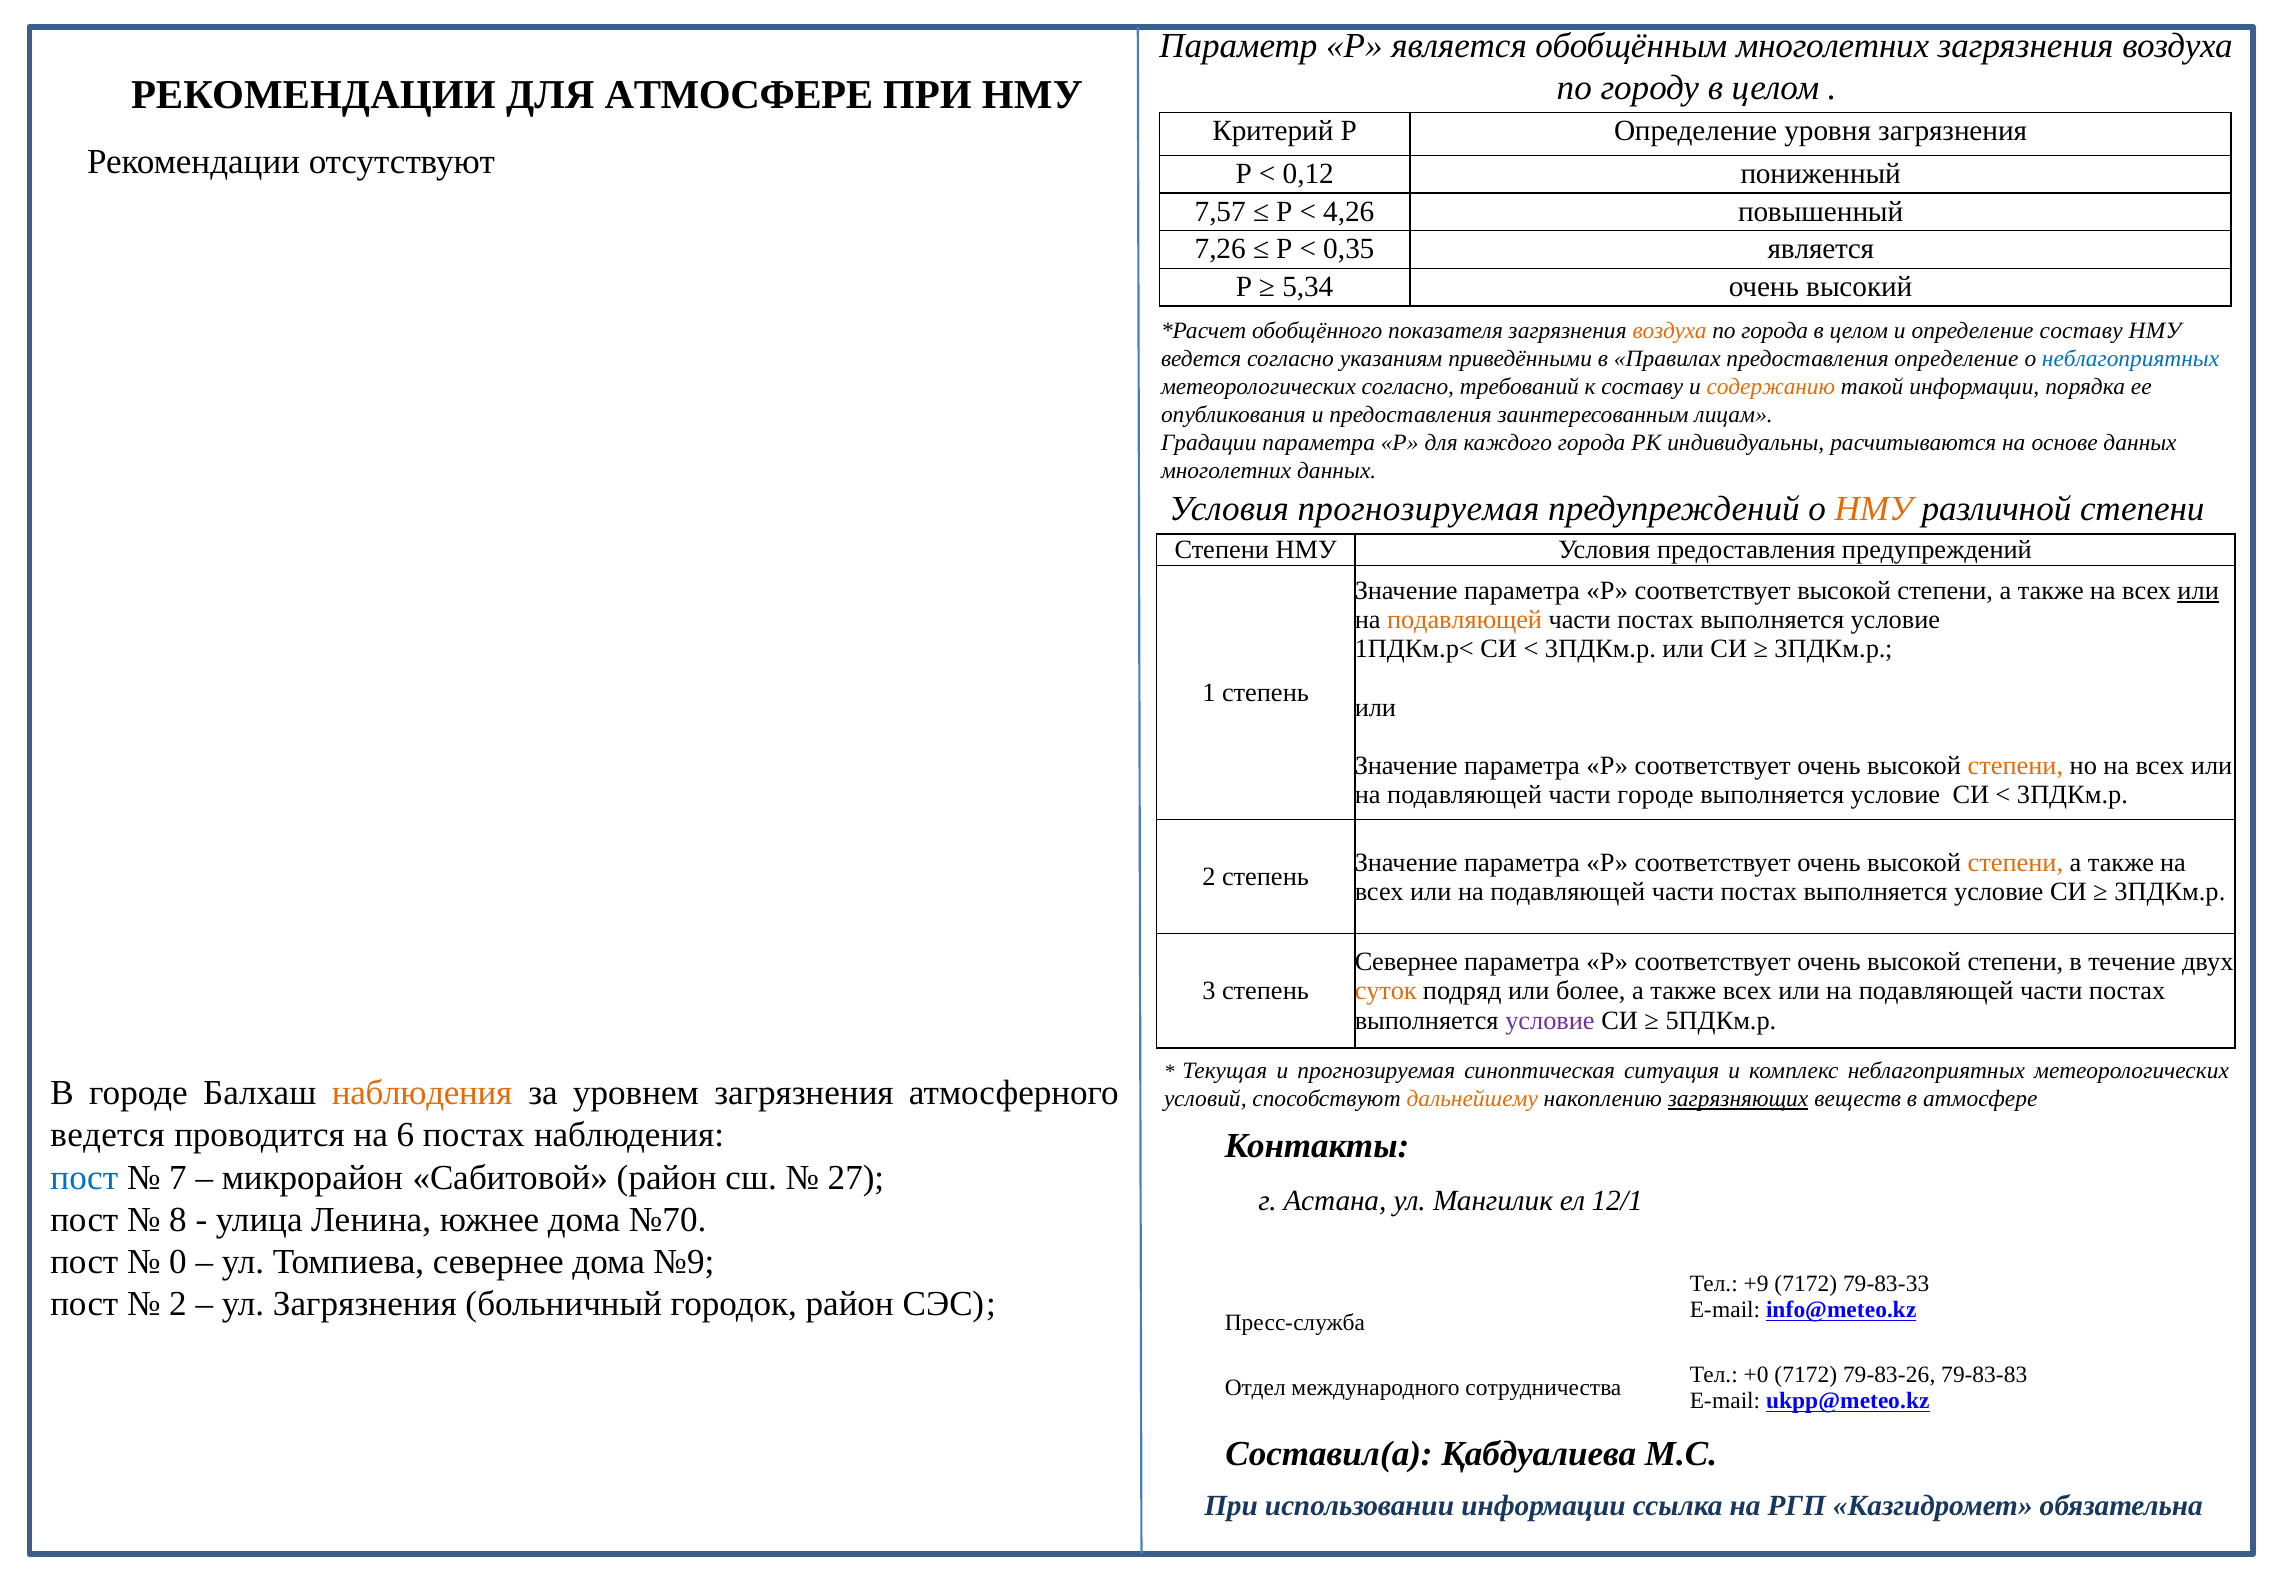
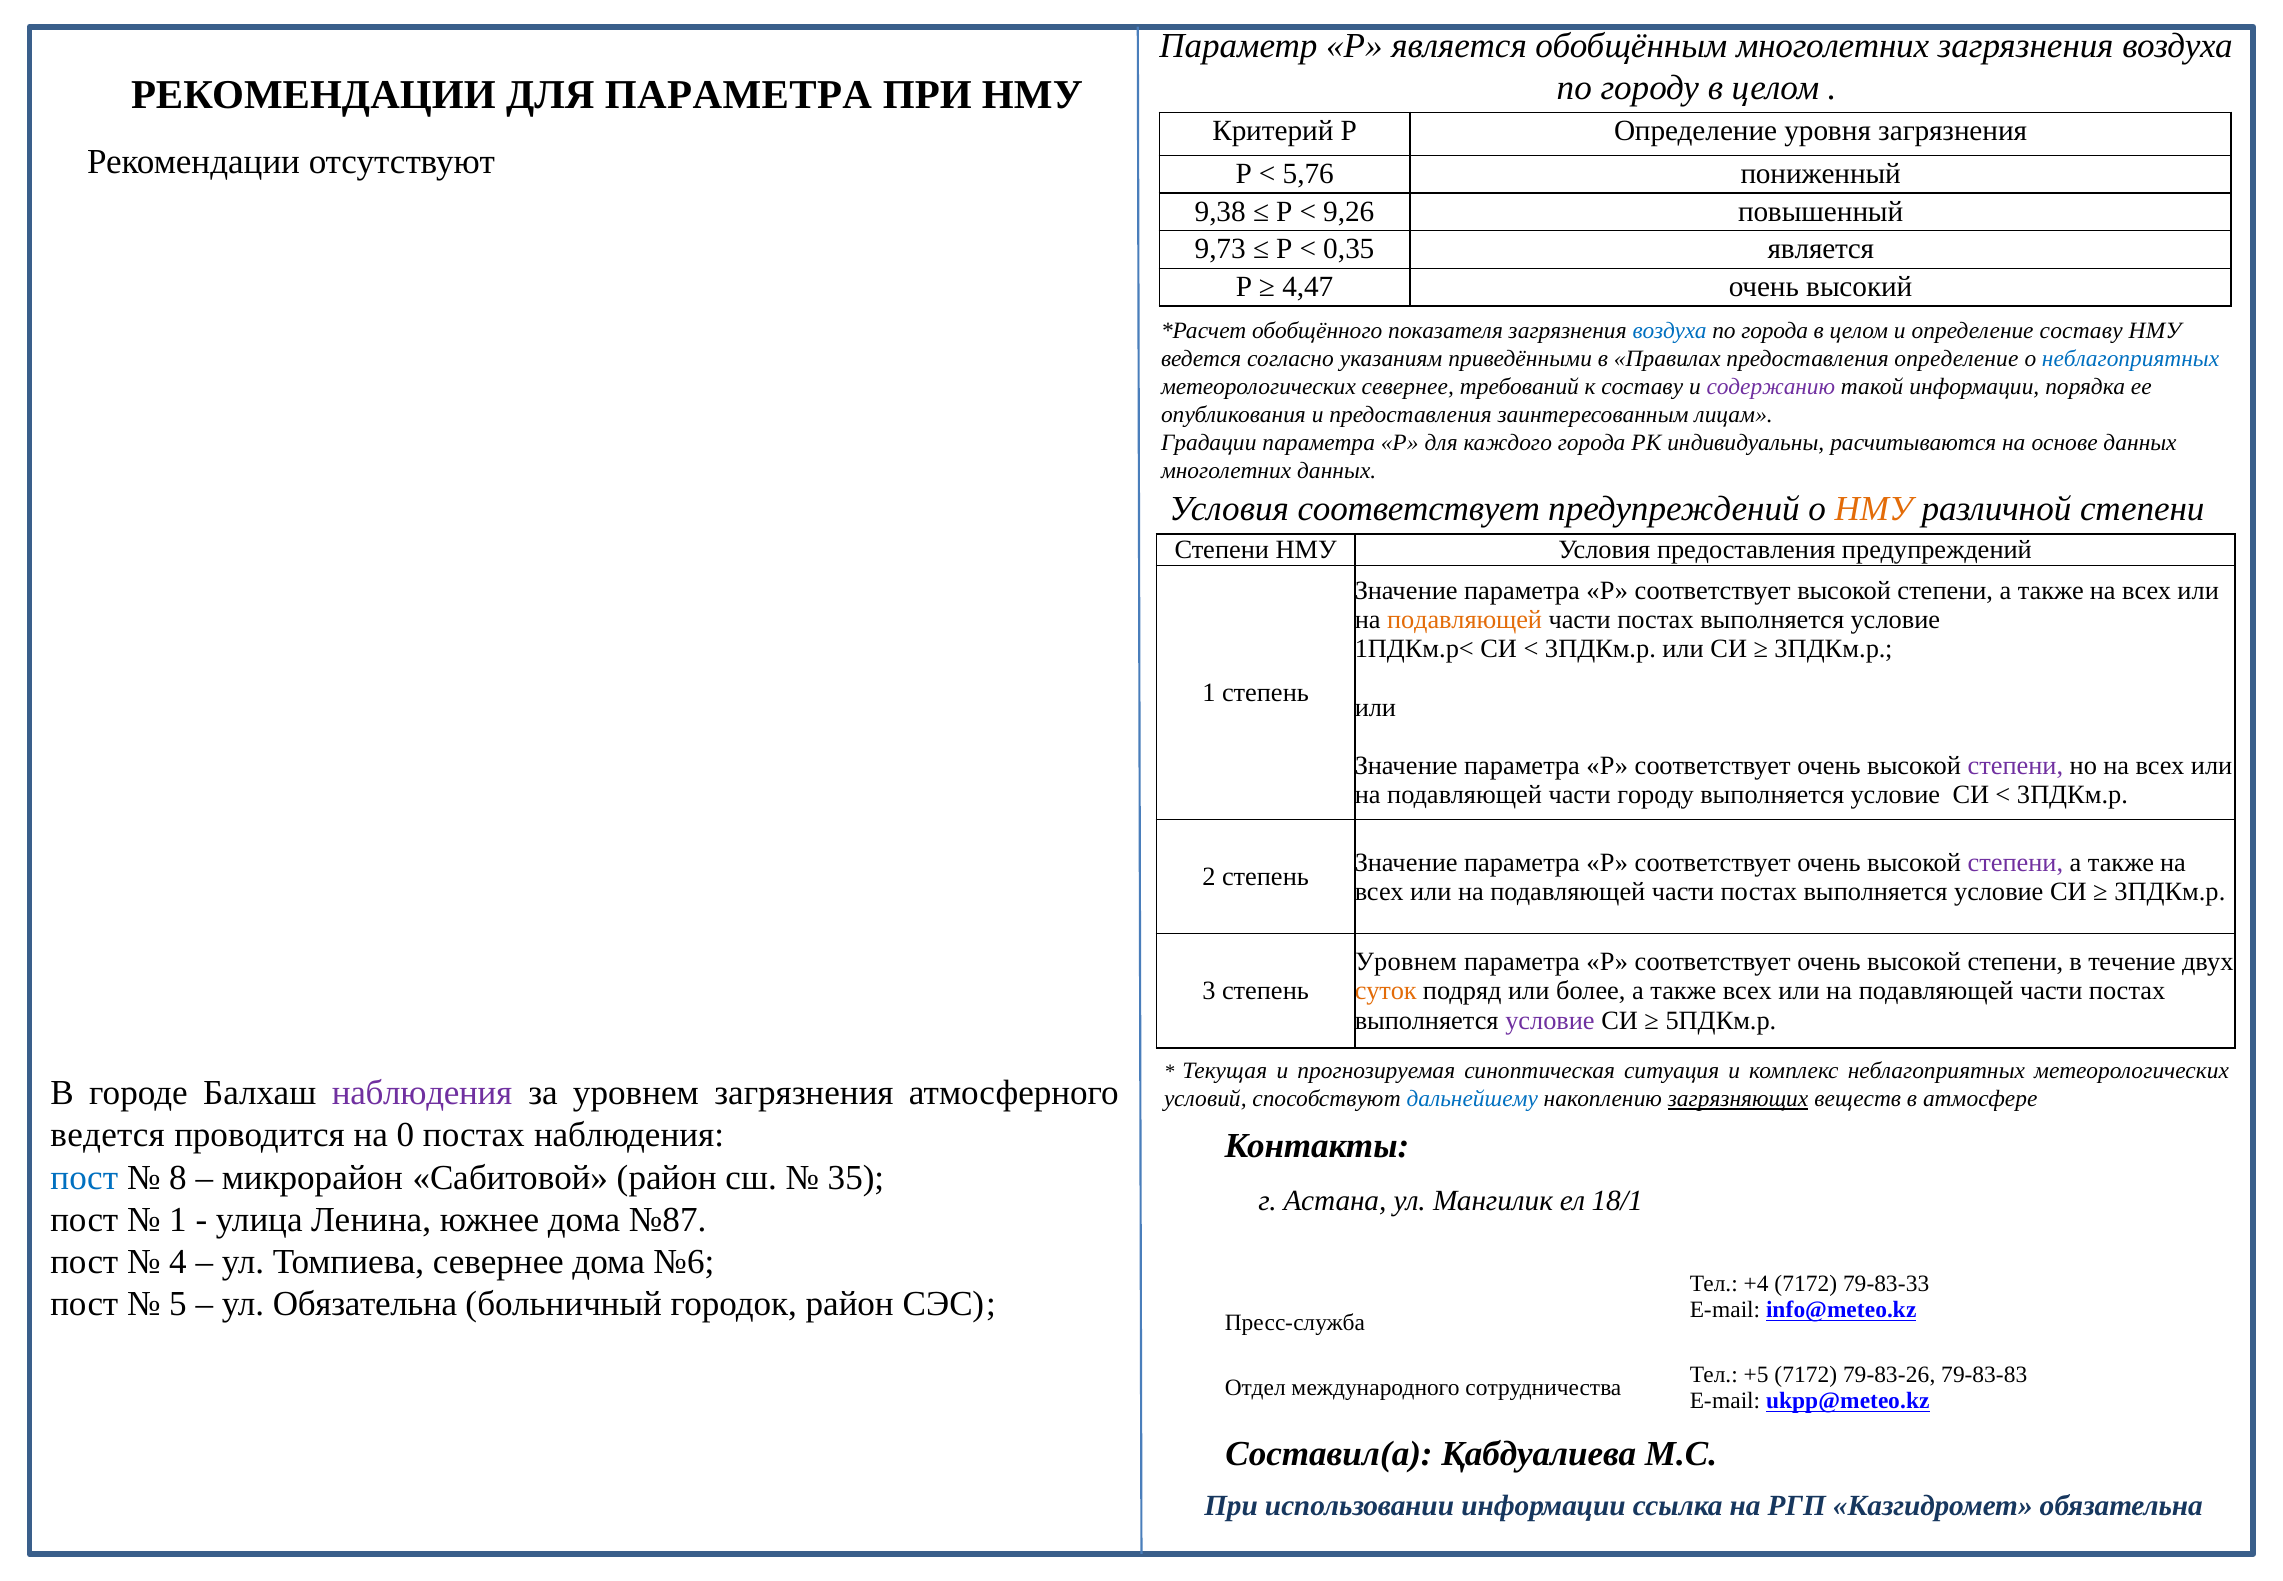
ДЛЯ АТМОСФЕРЕ: АТМОСФЕРЕ -> ПАРАМЕТРА
0,12: 0,12 -> 5,76
7,57: 7,57 -> 9,38
4,26: 4,26 -> 9,26
7,26: 7,26 -> 9,73
5,34: 5,34 -> 4,47
воздуха at (1670, 330) colour: orange -> blue
метеорологических согласно: согласно -> севернее
содержанию colour: orange -> purple
Условия прогнозируемая: прогнозируемая -> соответствует
или at (2198, 590) underline: present -> none
степени at (2015, 766) colour: orange -> purple
части городе: городе -> городу
степени at (2015, 862) colour: orange -> purple
Севернее at (1406, 962): Севернее -> Уровнем
наблюдения at (422, 1093) colour: orange -> purple
дальнейшему colour: orange -> blue
6: 6 -> 0
7: 7 -> 8
27: 27 -> 35
12/1: 12/1 -> 18/1
8 at (178, 1219): 8 -> 1
№70: №70 -> №87
0: 0 -> 4
№9: №9 -> №6
+9: +9 -> +4
2 at (178, 1304): 2 -> 5
ул Загрязнения: Загрязнения -> Обязательна
+0: +0 -> +5
